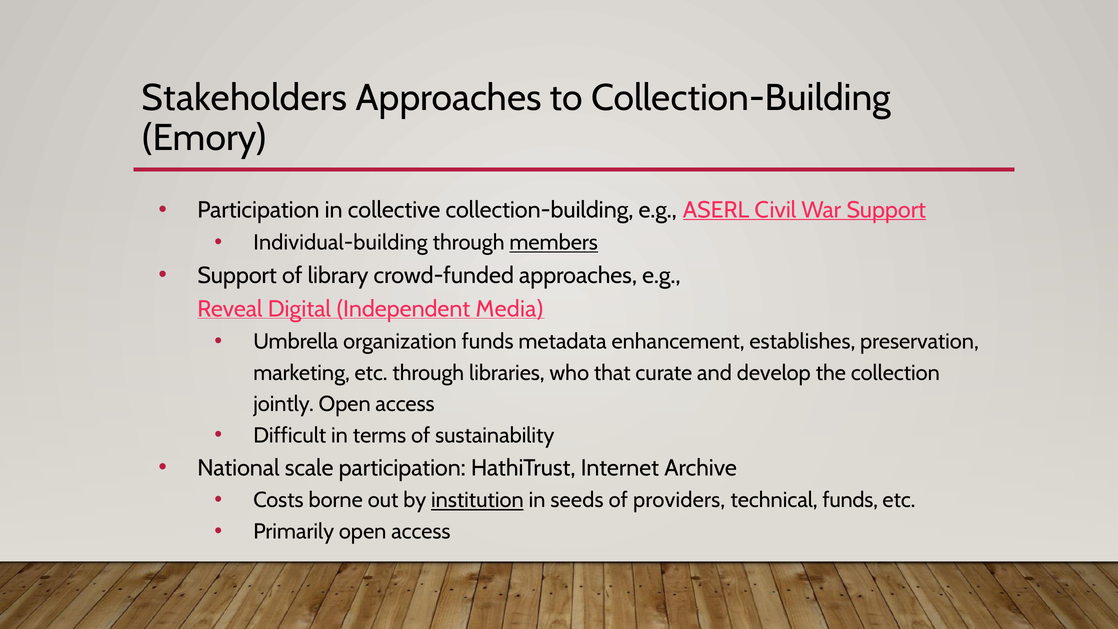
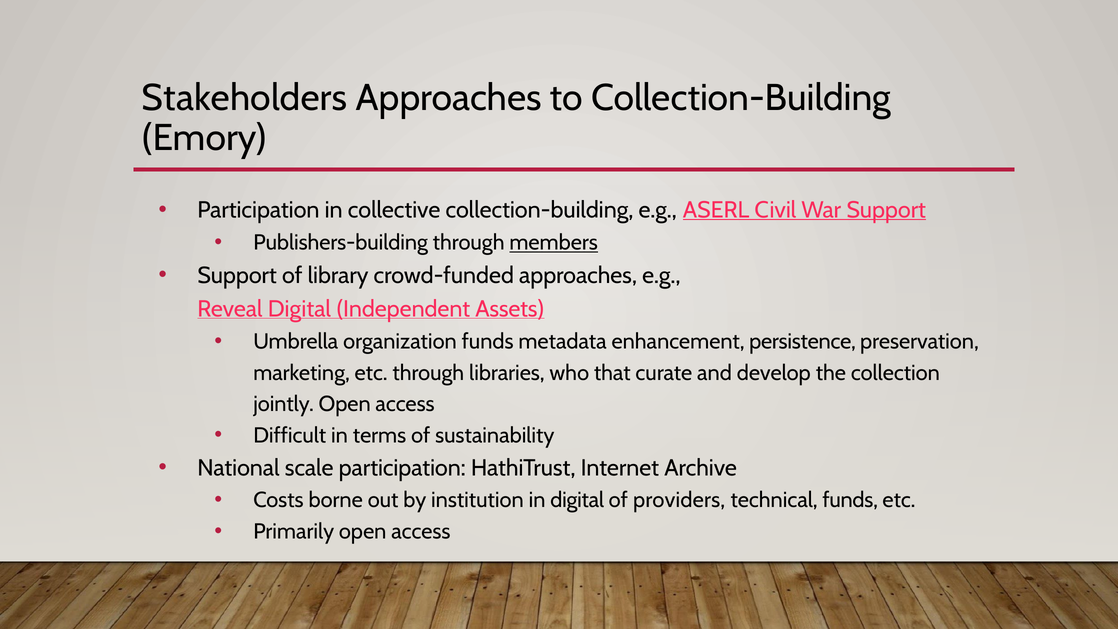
Individual-building: Individual-building -> Publishers-building
Media: Media -> Assets
establishes: establishes -> persistence
institution underline: present -> none
in seeds: seeds -> digital
